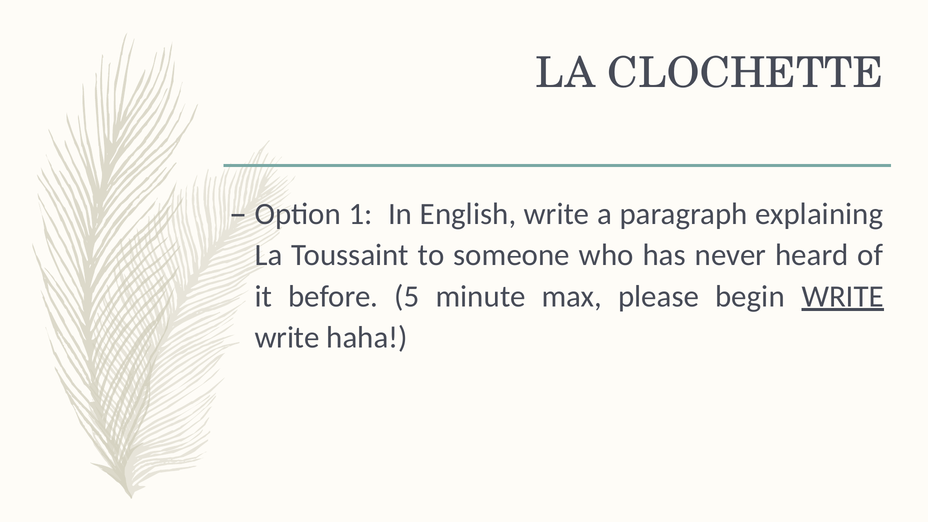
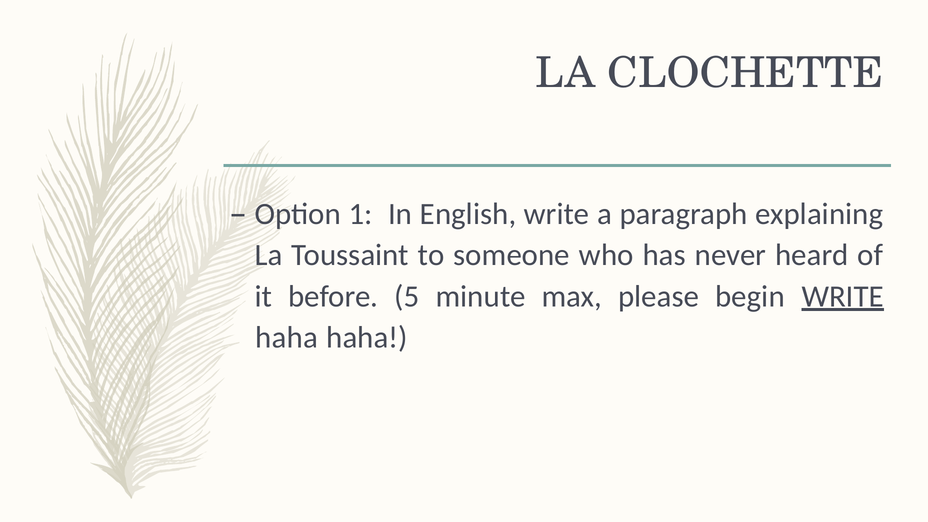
write at (287, 338): write -> haha
